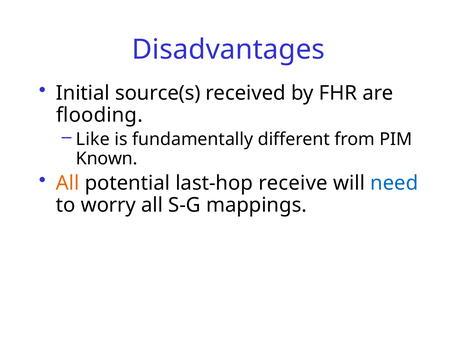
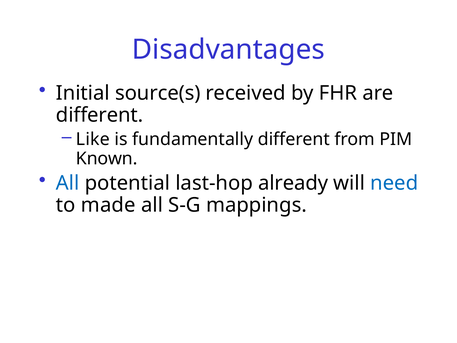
flooding at (99, 115): flooding -> different
All at (68, 183) colour: orange -> blue
receive: receive -> already
worry: worry -> made
